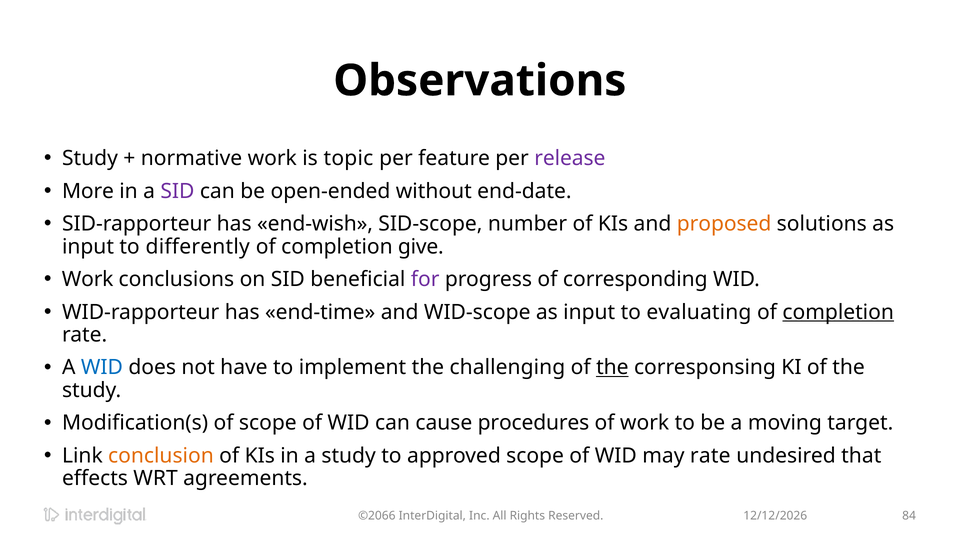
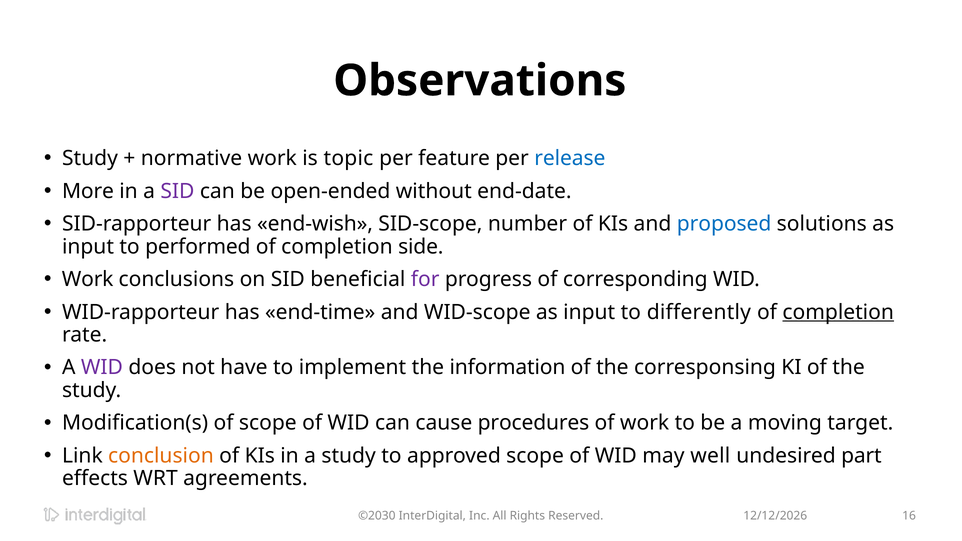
release colour: purple -> blue
proposed colour: orange -> blue
differently: differently -> performed
give: give -> side
evaluating: evaluating -> differently
WID at (102, 368) colour: blue -> purple
challenging: challenging -> information
the at (612, 368) underline: present -> none
may rate: rate -> well
that: that -> part
©2066: ©2066 -> ©2030
84: 84 -> 16
